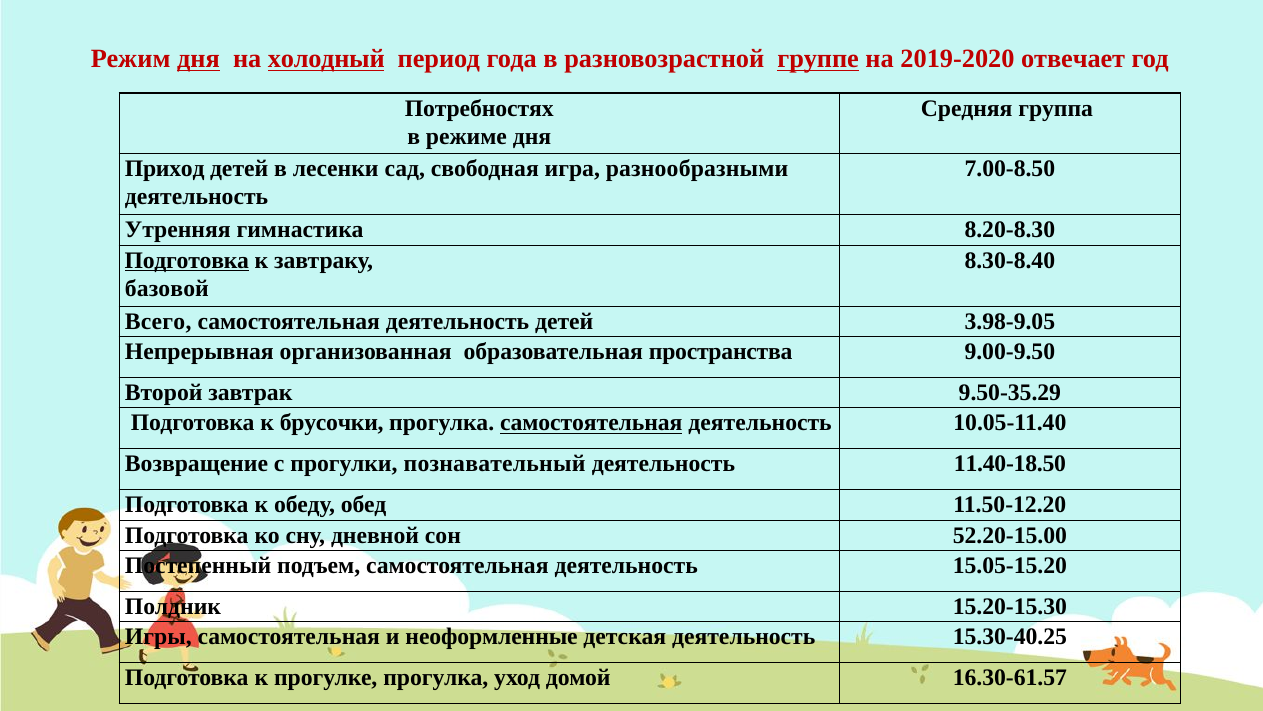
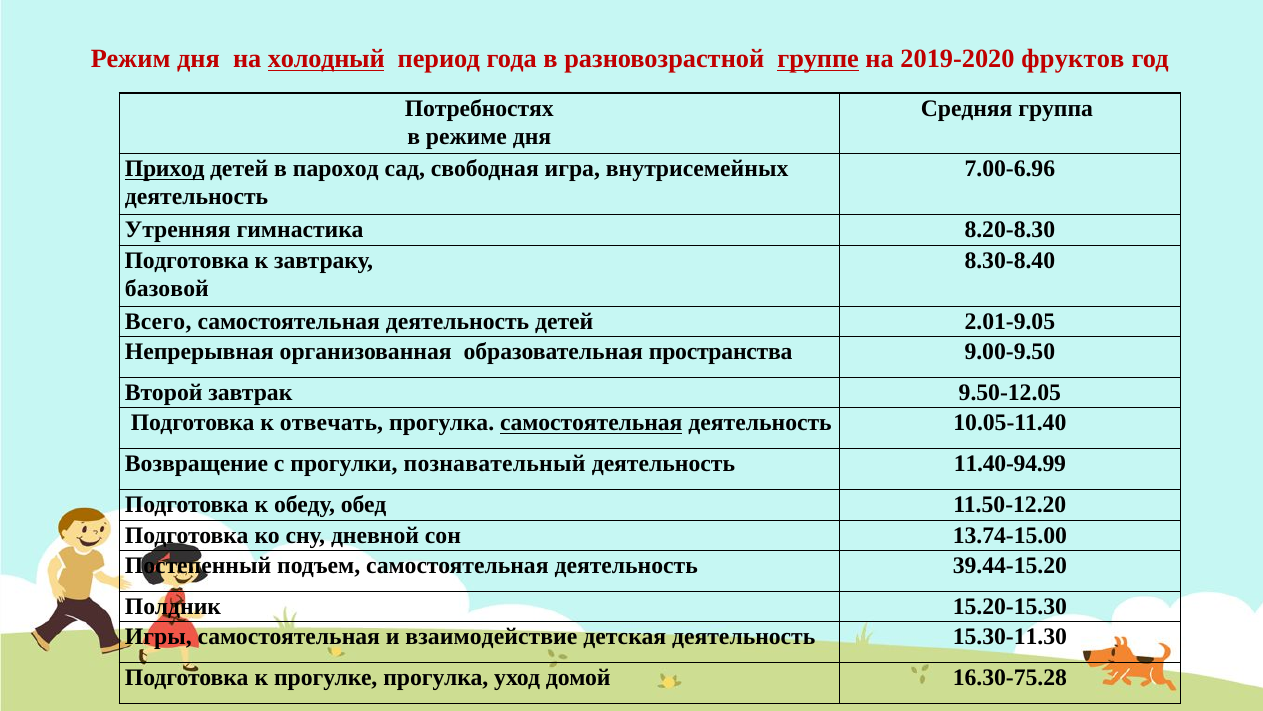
дня at (198, 59) underline: present -> none
отвечает: отвечает -> фруктов
Приход underline: none -> present
лесенки: лесенки -> пароход
разнообразными: разнообразными -> внутрисемейных
7.00-8.50: 7.00-8.50 -> 7.00-6.96
Подготовка at (187, 260) underline: present -> none
3.98-9.05: 3.98-9.05 -> 2.01-9.05
9.50-35.29: 9.50-35.29 -> 9.50-12.05
брусочки: брусочки -> отвечать
11.40-18.50: 11.40-18.50 -> 11.40-94.99
52.20-15.00: 52.20-15.00 -> 13.74-15.00
15.05-15.20: 15.05-15.20 -> 39.44-15.20
неоформленные: неоформленные -> взаимодействие
15.30-40.25: 15.30-40.25 -> 15.30-11.30
16.30-61.57: 16.30-61.57 -> 16.30-75.28
